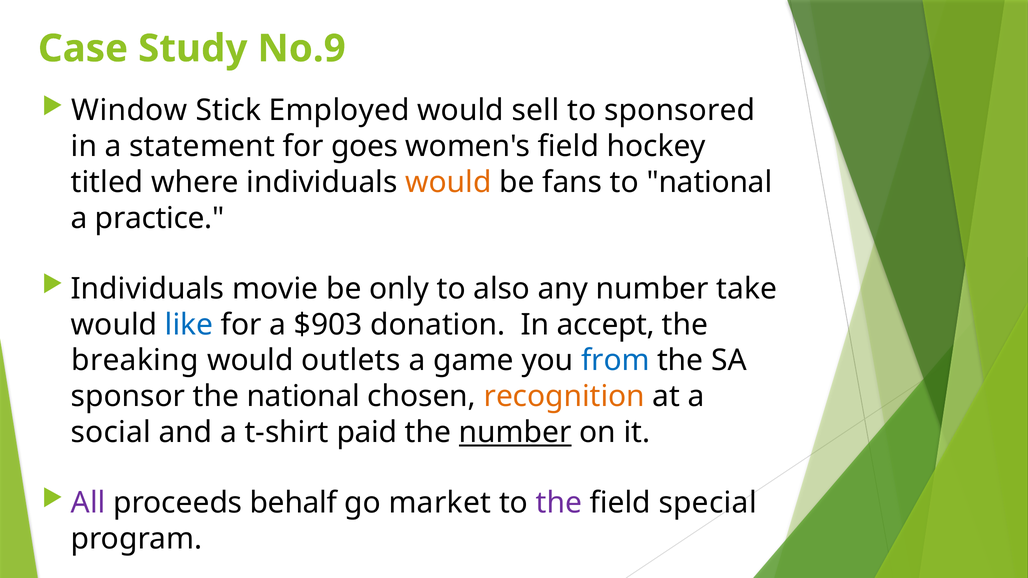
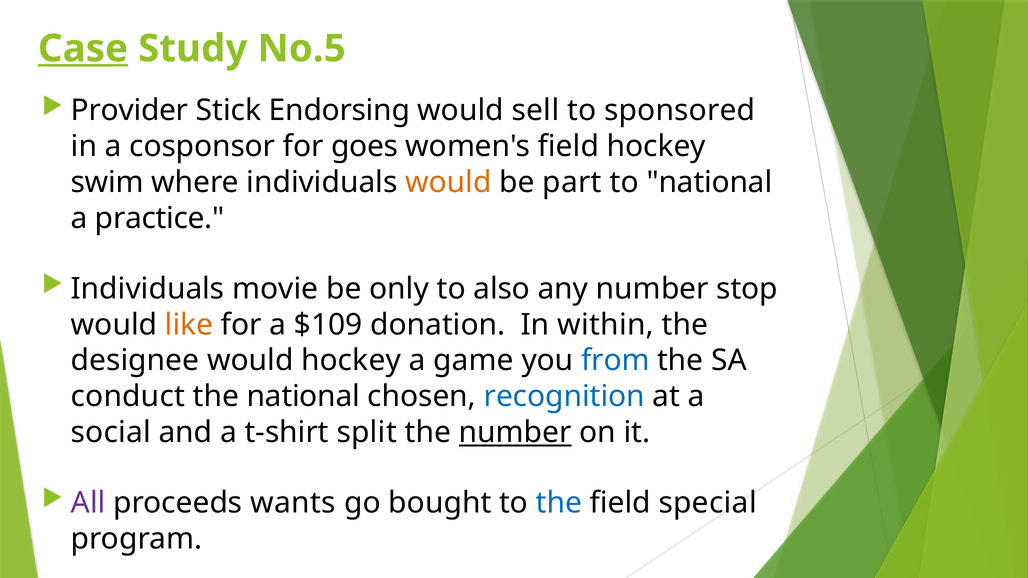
Case underline: none -> present
No.9: No.9 -> No.5
Window: Window -> Provider
Employed: Employed -> Endorsing
statement: statement -> cosponsor
titled: titled -> swim
fans: fans -> part
take: take -> stop
like colour: blue -> orange
$903: $903 -> $109
accept: accept -> within
breaking: breaking -> designee
would outlets: outlets -> hockey
sponsor: sponsor -> conduct
recognition colour: orange -> blue
paid: paid -> split
behalf: behalf -> wants
market: market -> bought
the at (559, 503) colour: purple -> blue
